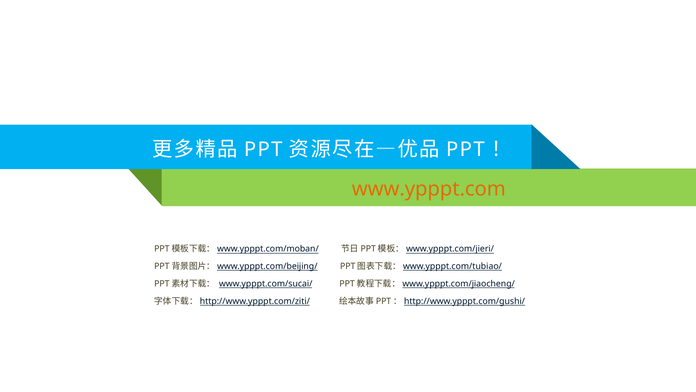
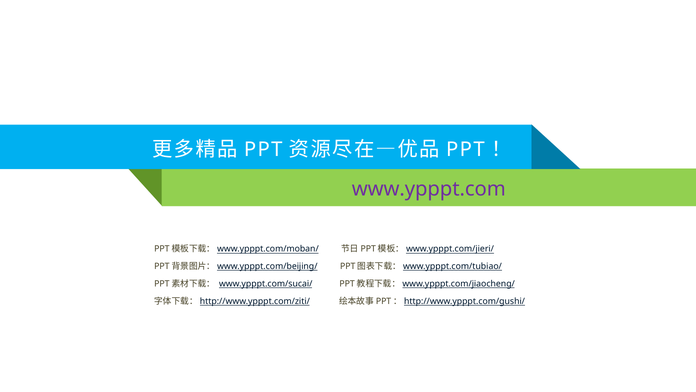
www.ypppt.com colour: orange -> purple
